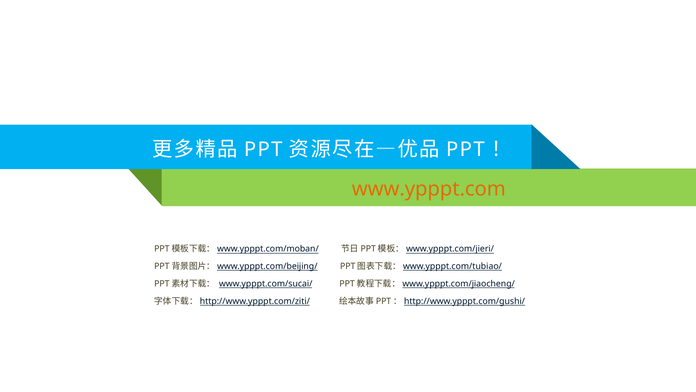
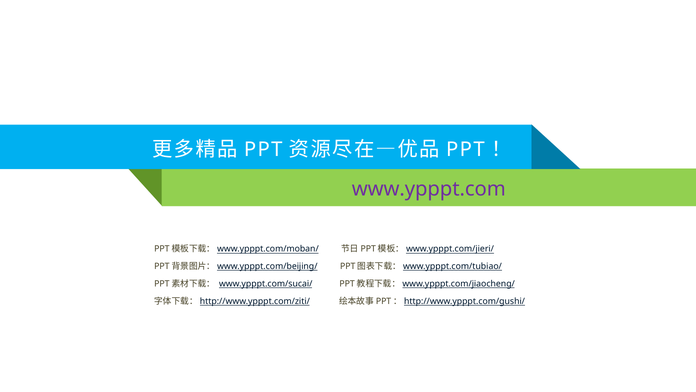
www.ypppt.com colour: orange -> purple
